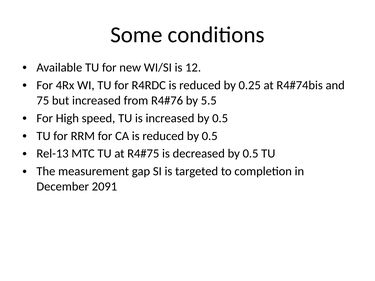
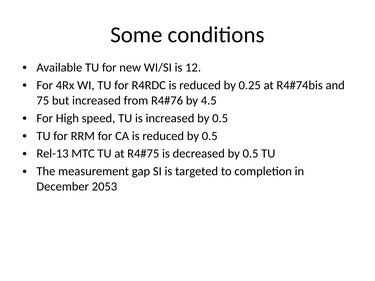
5.5: 5.5 -> 4.5
2091: 2091 -> 2053
